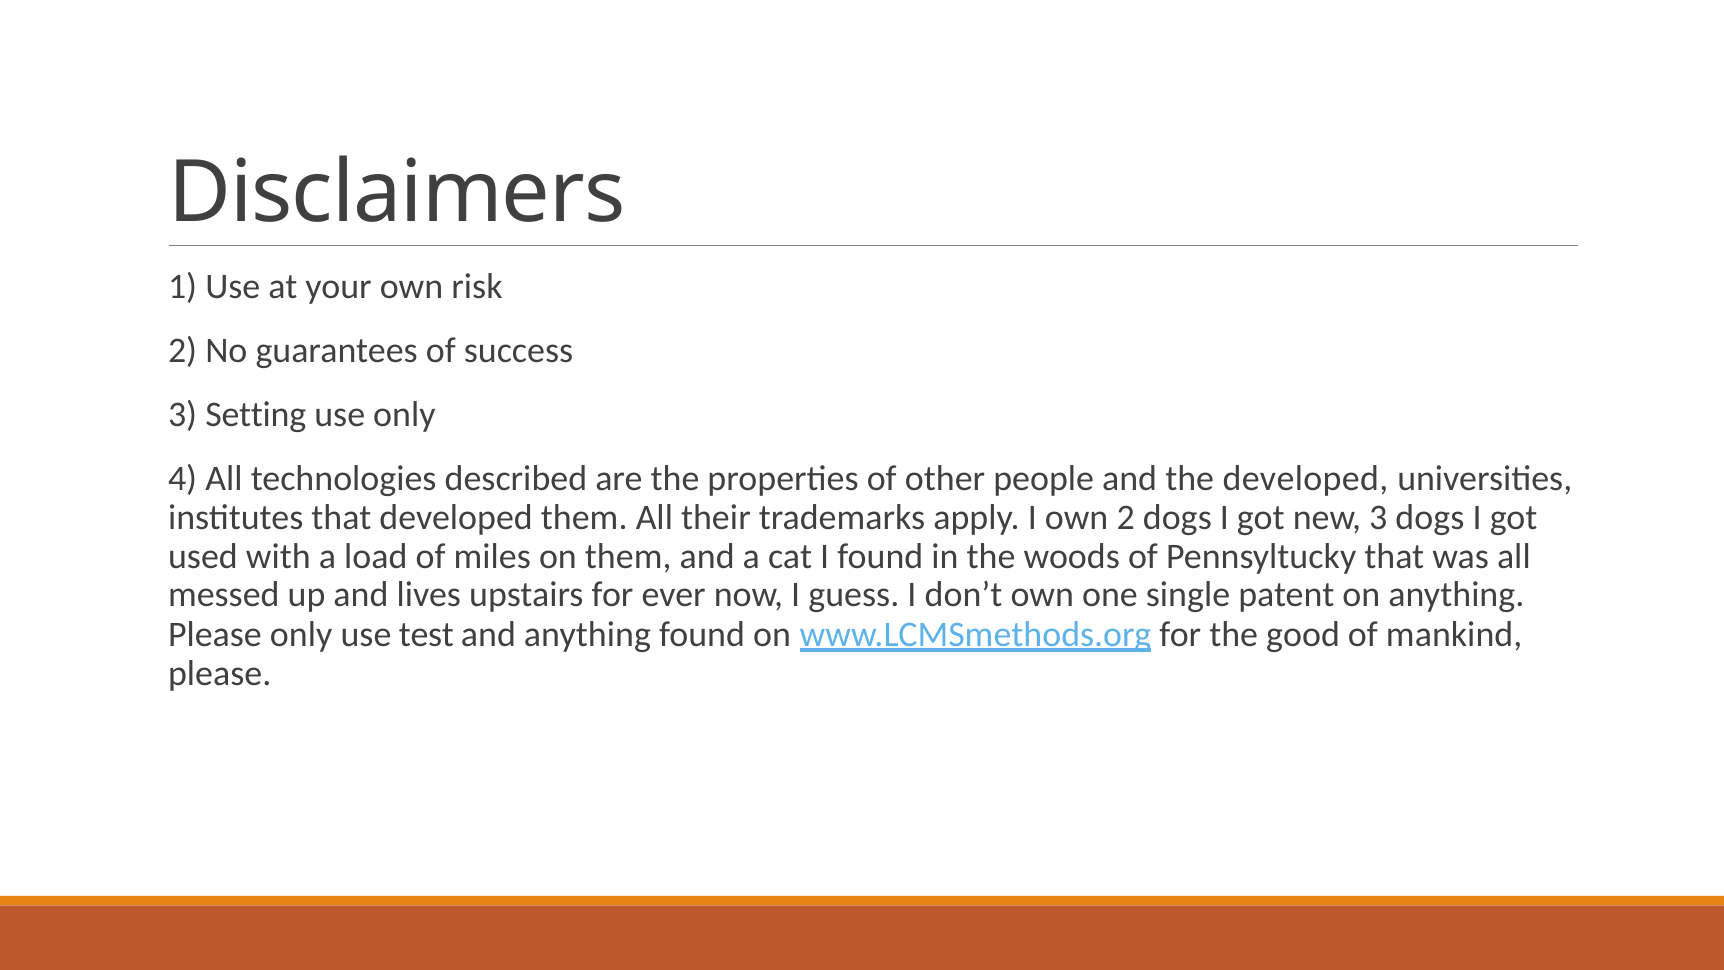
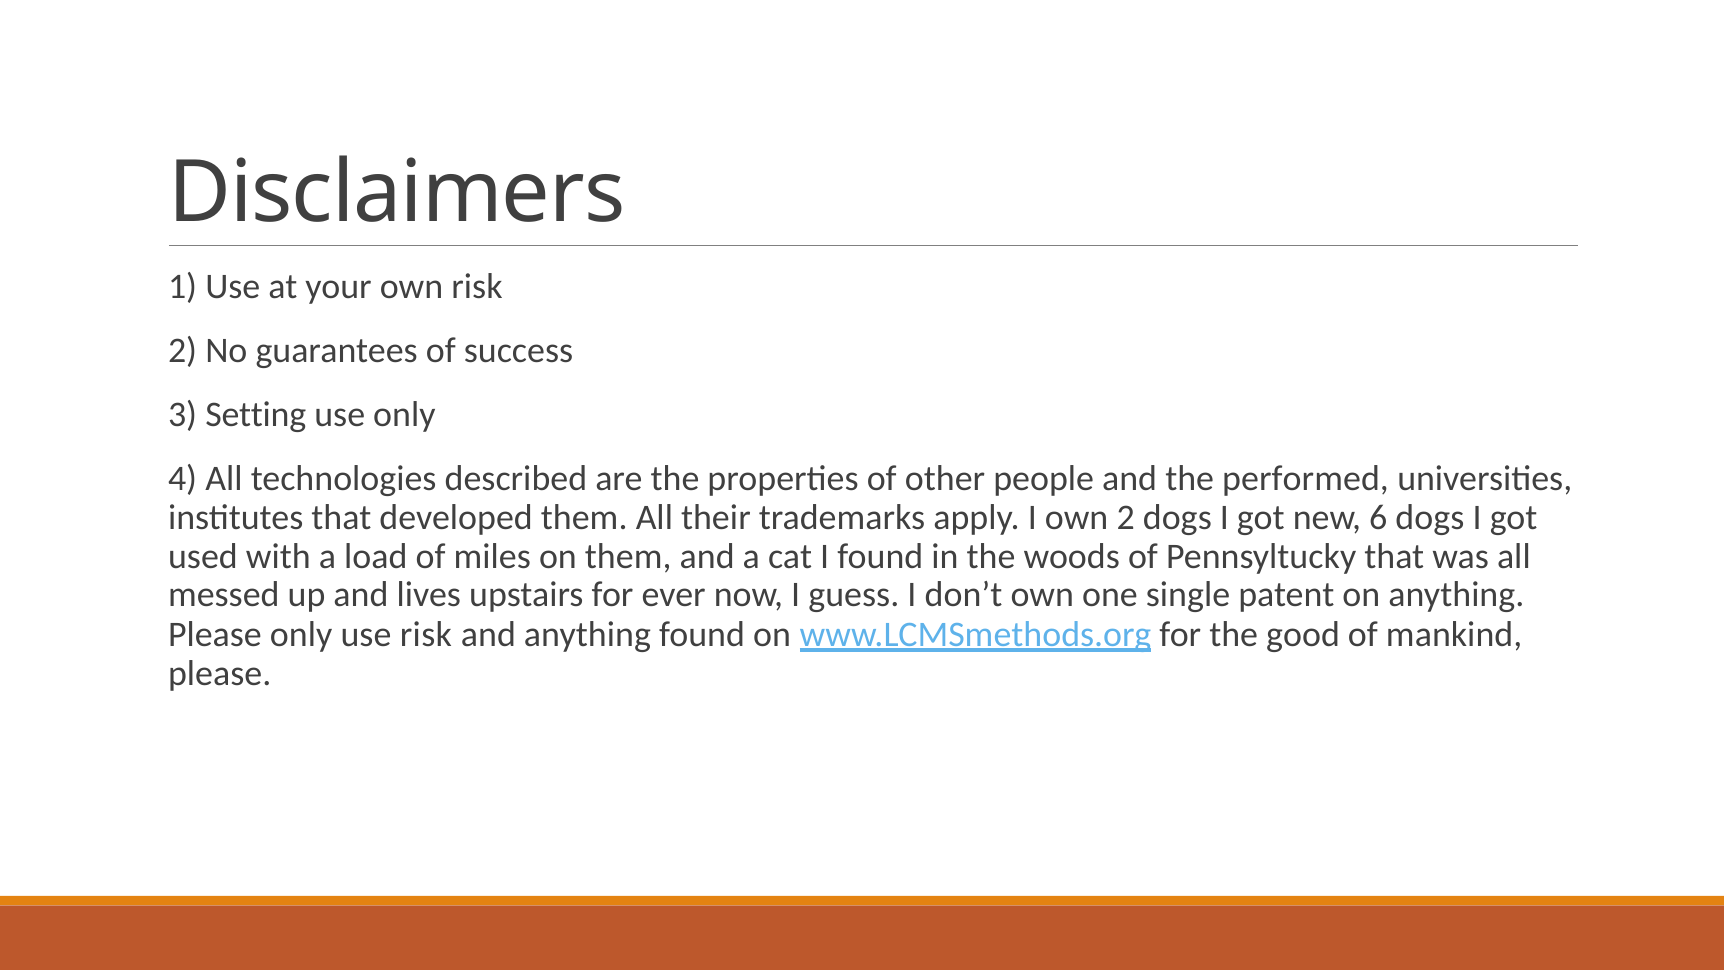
the developed: developed -> performed
new 3: 3 -> 6
use test: test -> risk
